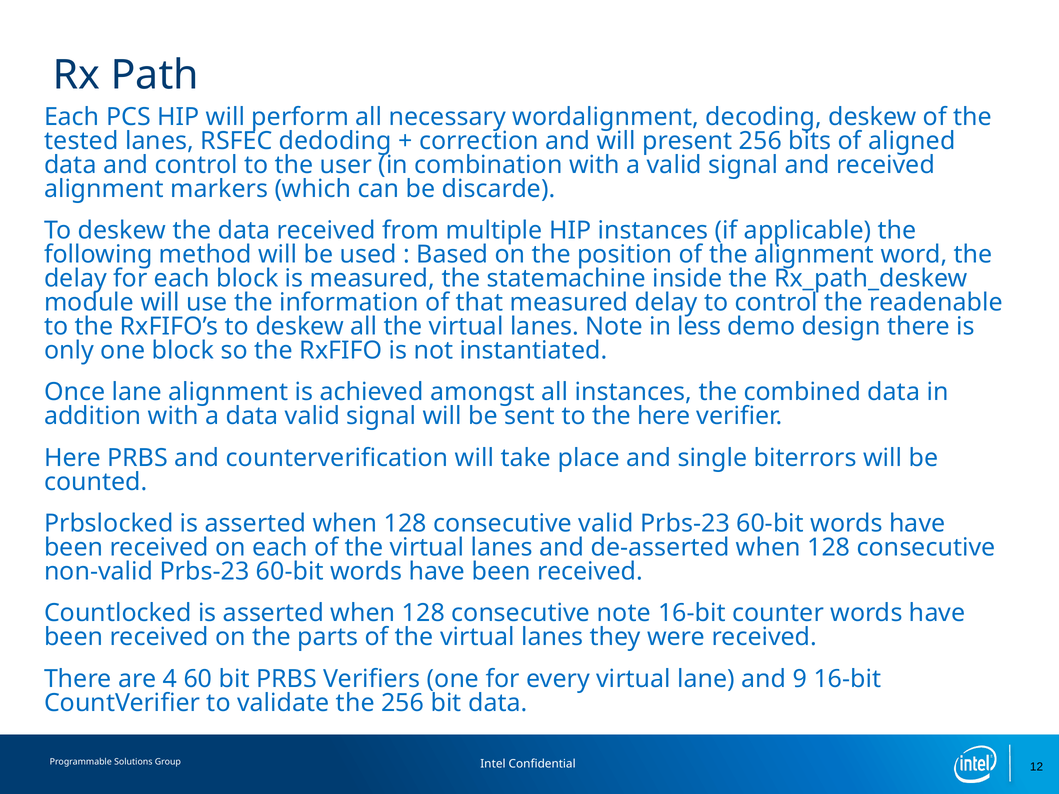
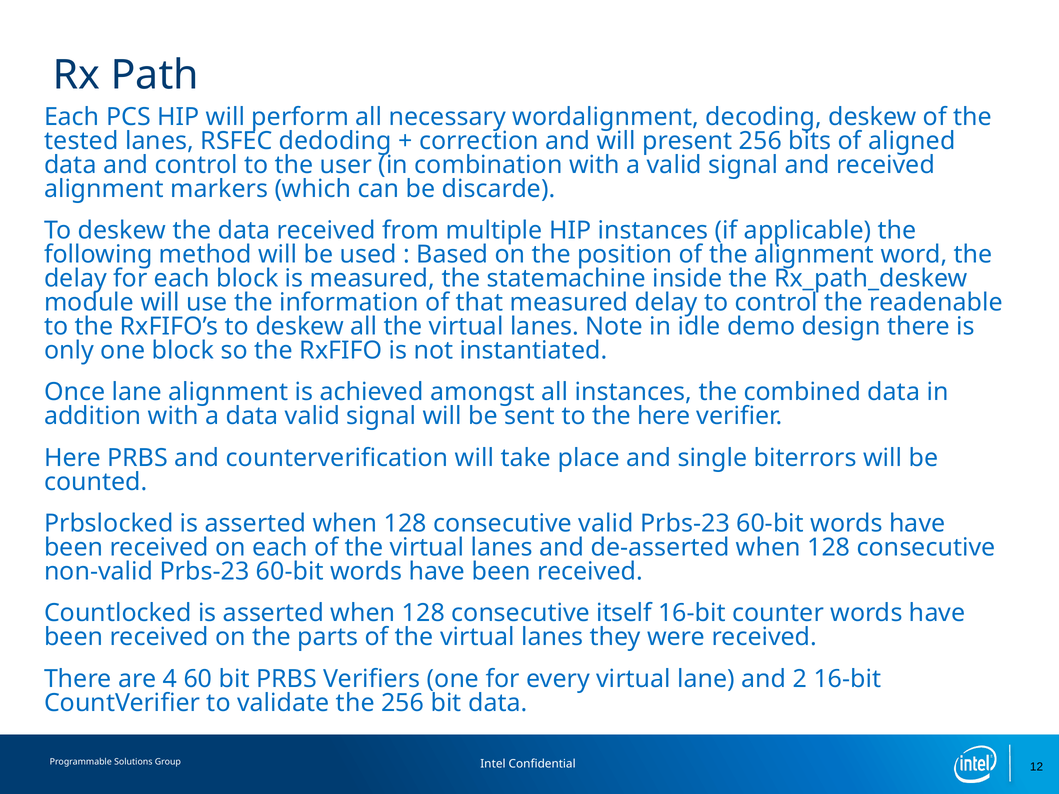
less: less -> idle
consecutive note: note -> itself
9: 9 -> 2
